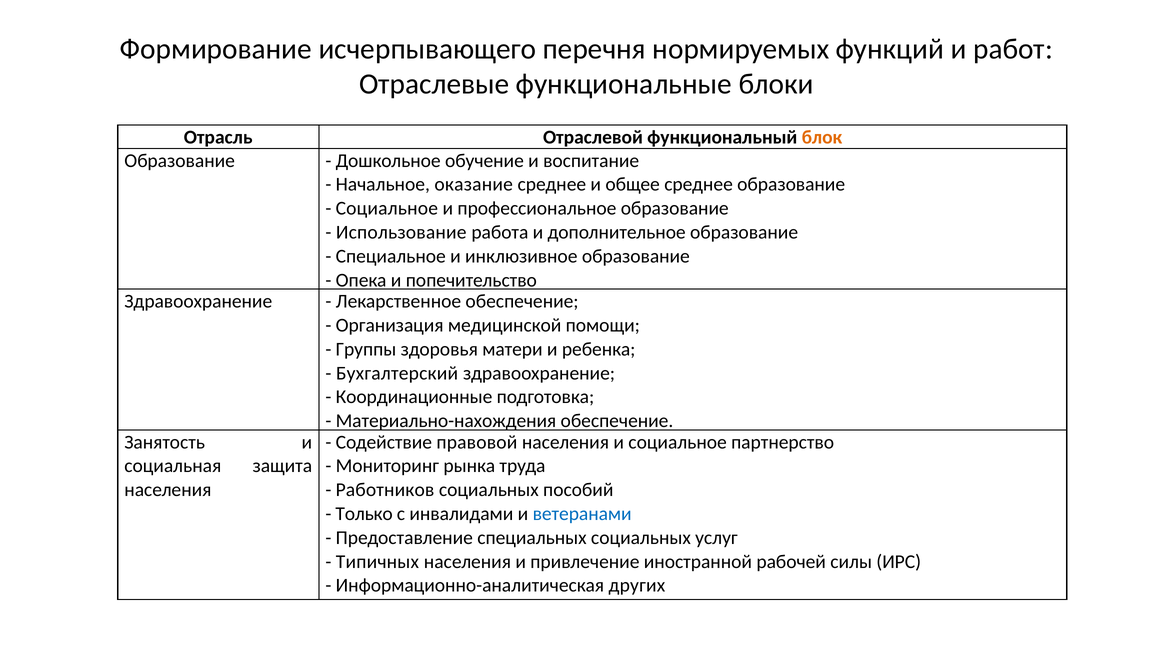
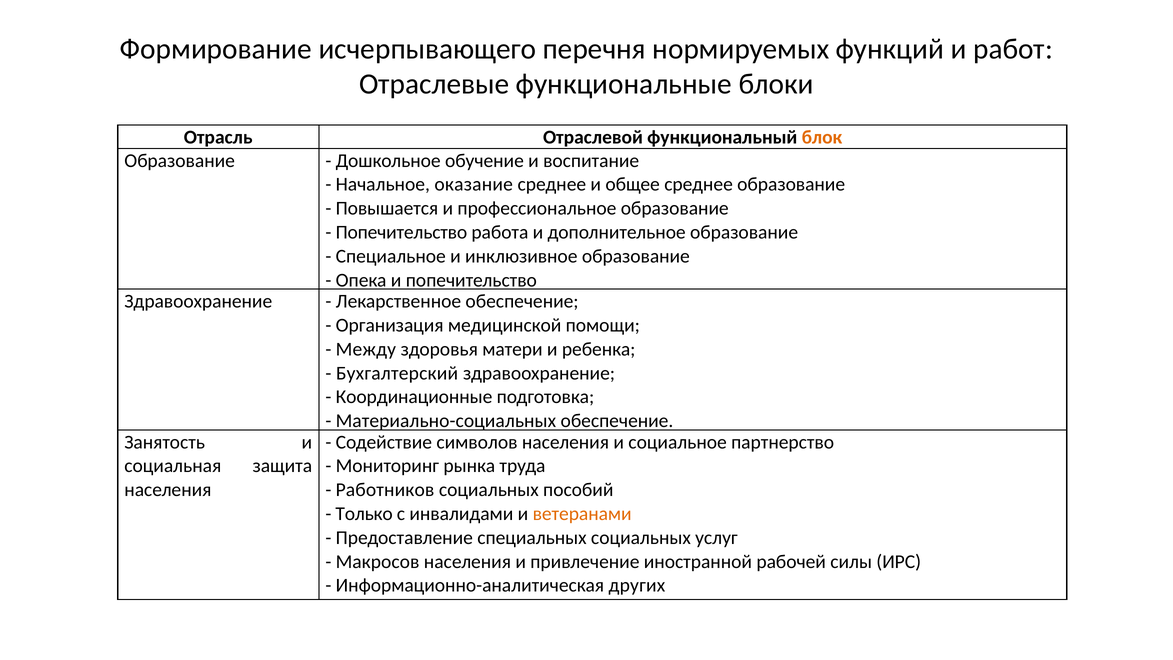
Социальное at (387, 208): Социальное -> Повышается
Использование at (401, 232): Использование -> Попечительство
Группы: Группы -> Между
Материально-нахождения: Материально-нахождения -> Материально-социальных
правовой: правовой -> символов
ветеранами colour: blue -> orange
Типичных: Типичных -> Макросов
